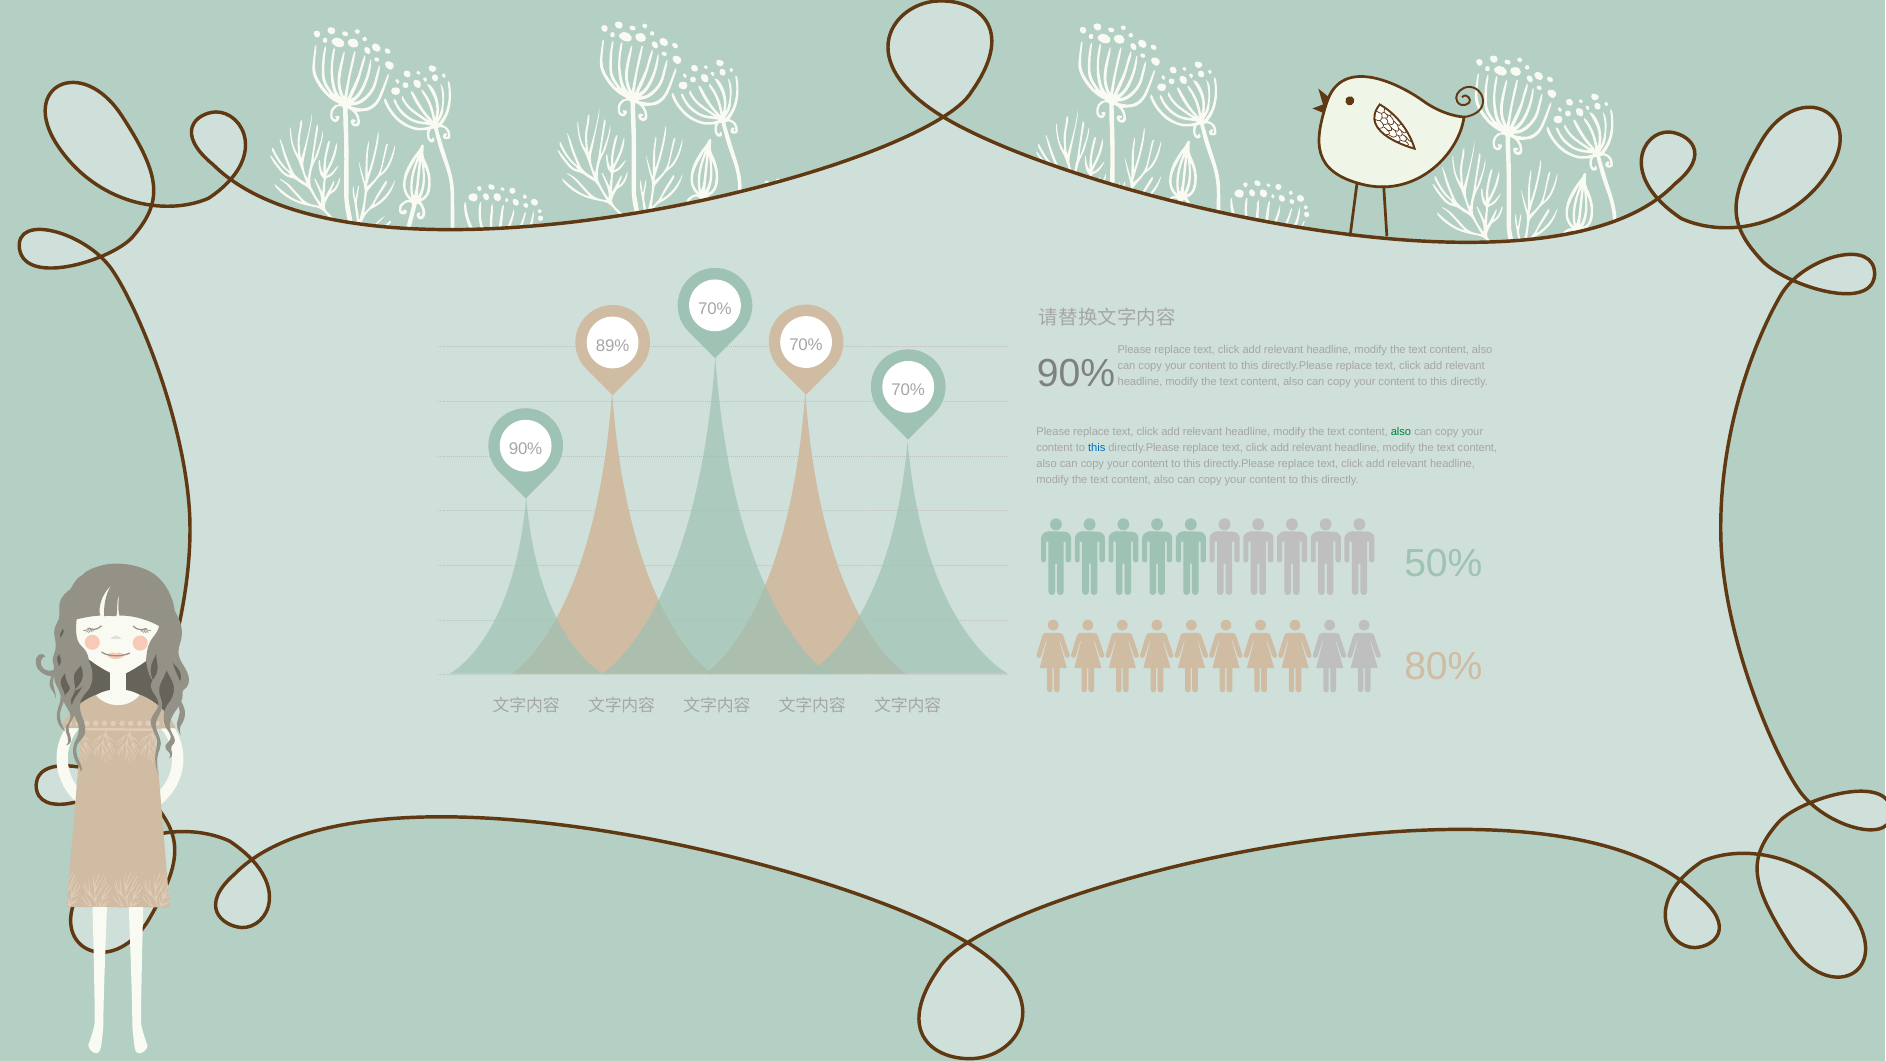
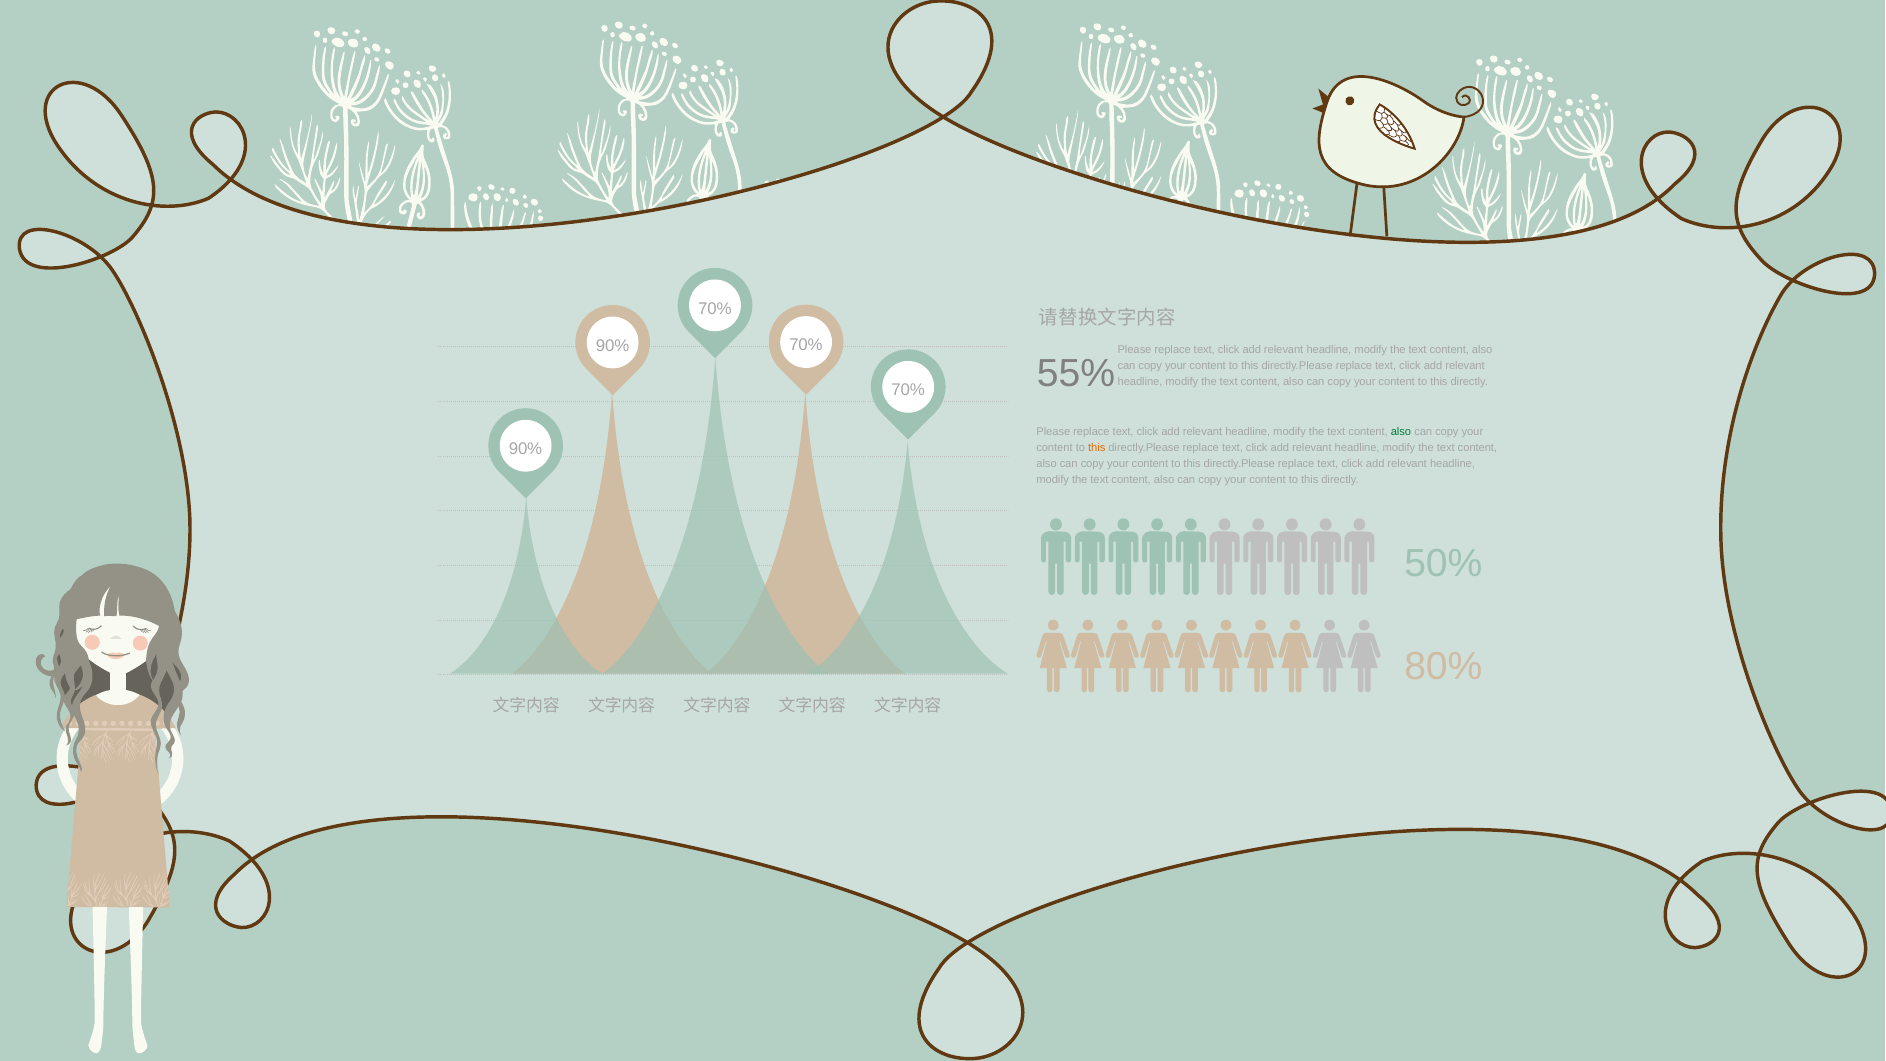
89% at (613, 346): 89% -> 90%
90% at (1076, 374): 90% -> 55%
this at (1097, 448) colour: blue -> orange
